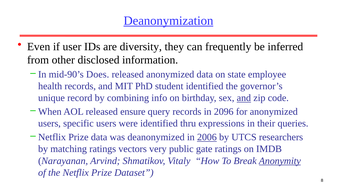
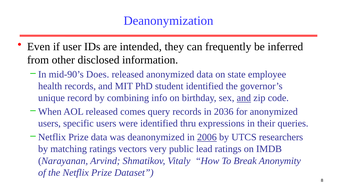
Deanonymization underline: present -> none
diversity: diversity -> intended
ensure: ensure -> comes
2096: 2096 -> 2036
gate: gate -> lead
Anonymity underline: present -> none
